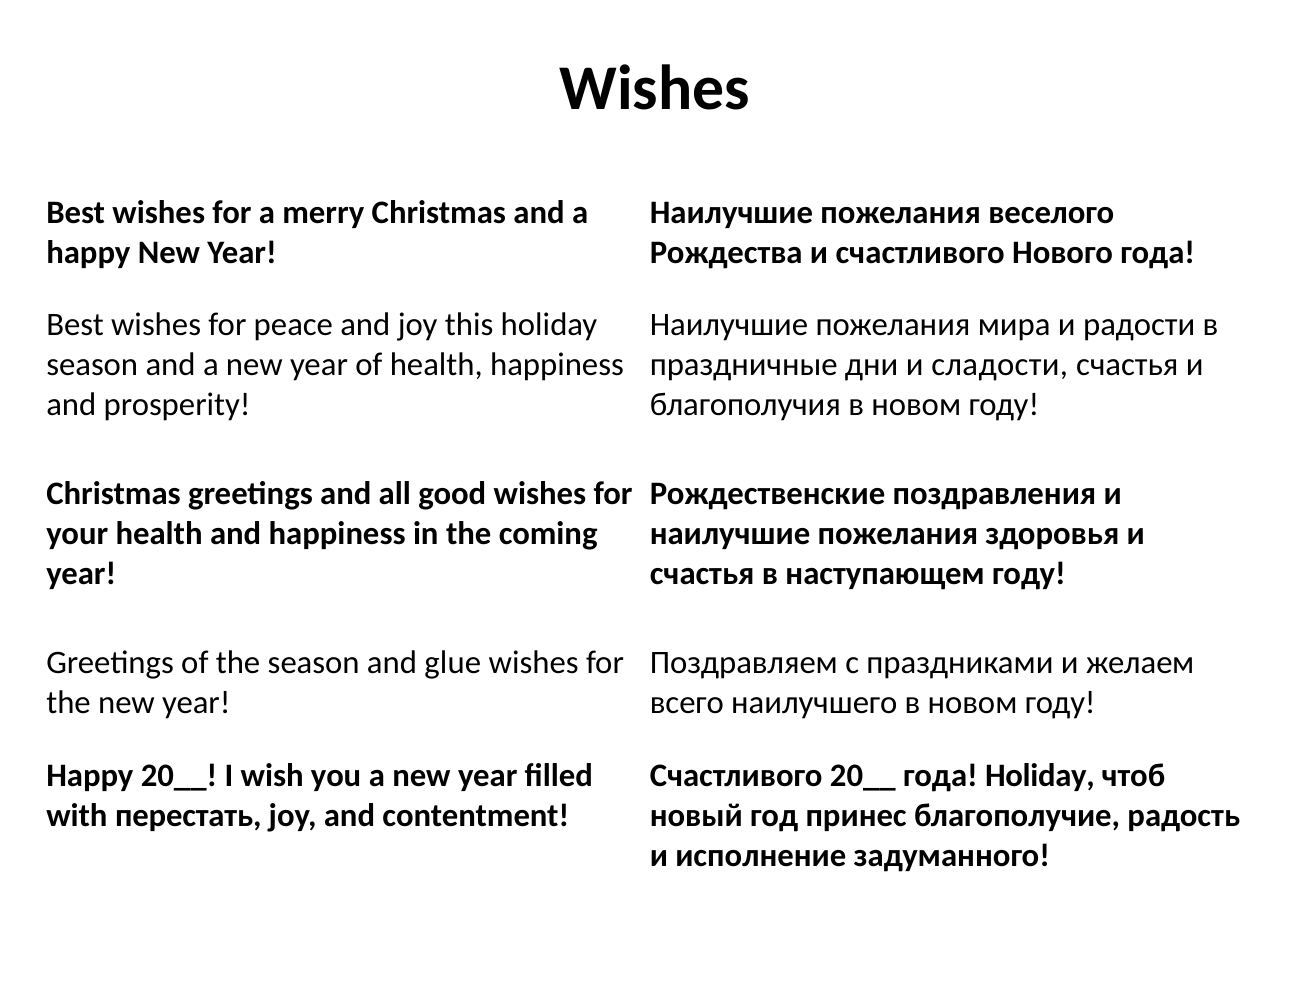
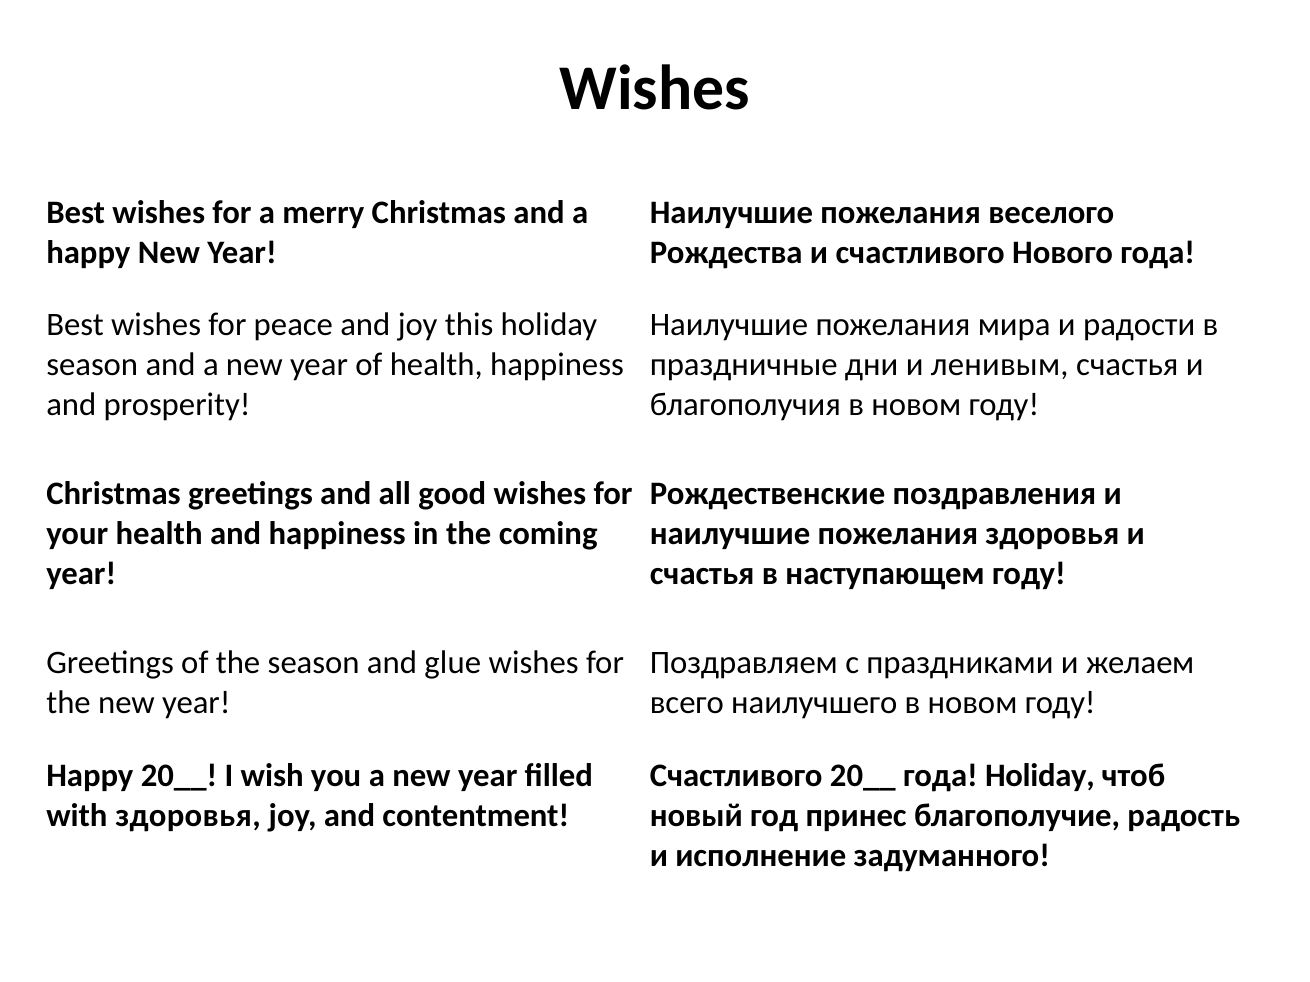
сладости: сладости -> ленивым
with перестать: перестать -> здоровья
